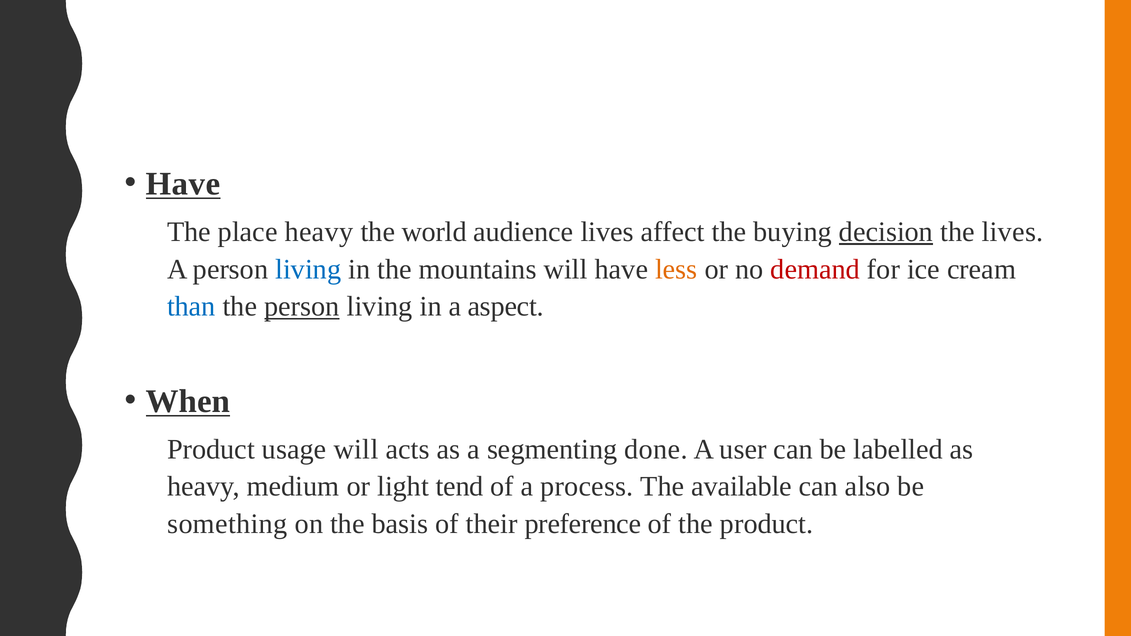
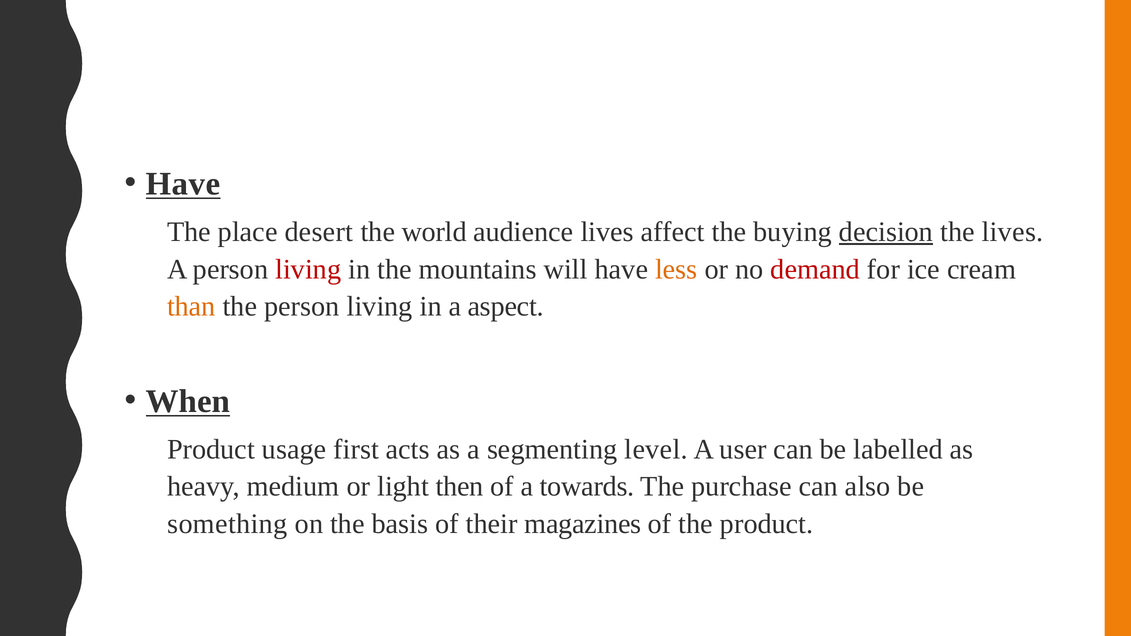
place heavy: heavy -> desert
living at (308, 269) colour: blue -> red
than colour: blue -> orange
person at (302, 307) underline: present -> none
usage will: will -> first
done: done -> level
tend: tend -> then
process: process -> towards
available: available -> purchase
preference: preference -> magazines
